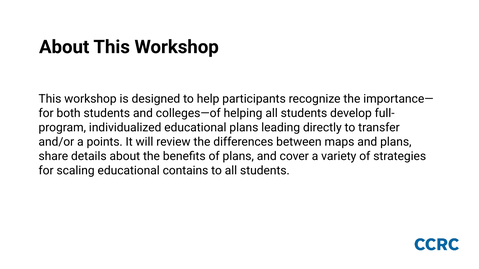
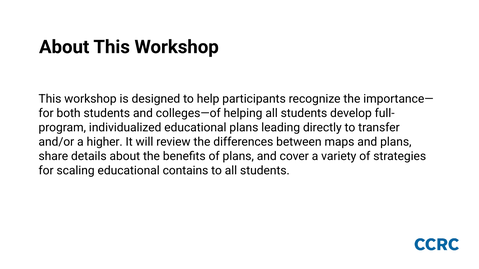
points: points -> higher
